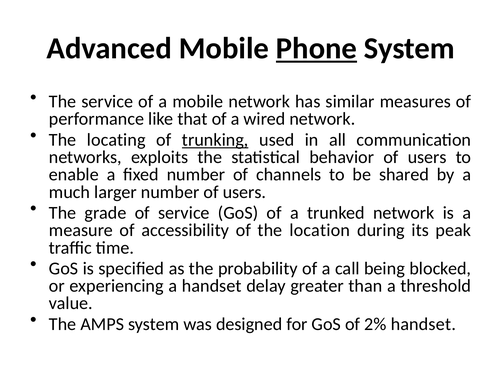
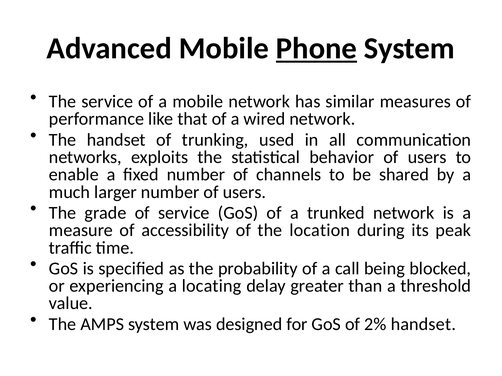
The locating: locating -> handset
trunking underline: present -> none
a handset: handset -> locating
